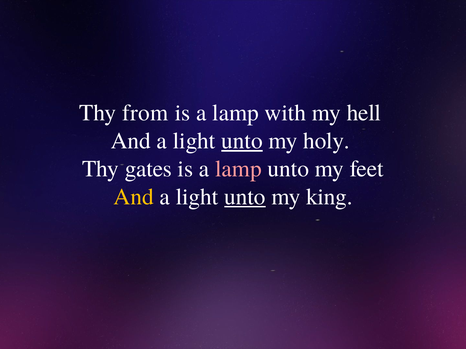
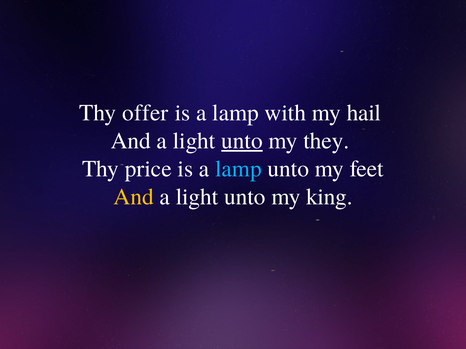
from: from -> offer
hell: hell -> hail
holy: holy -> they
gates: gates -> price
lamp at (238, 169) colour: pink -> light blue
unto at (245, 197) underline: present -> none
